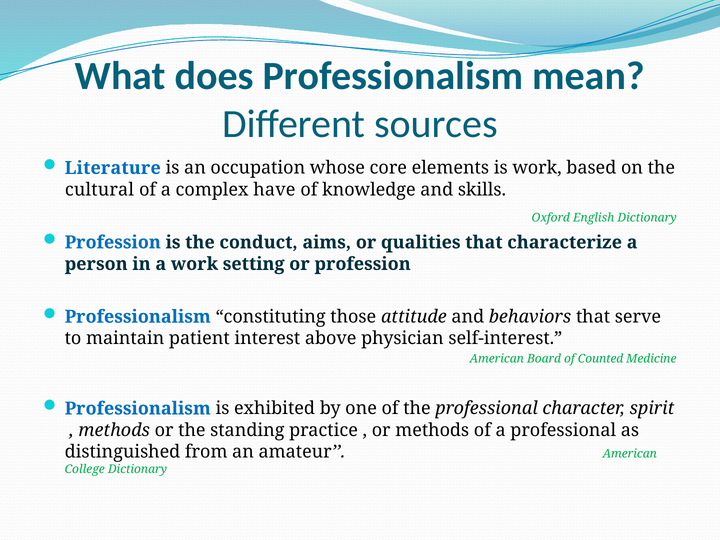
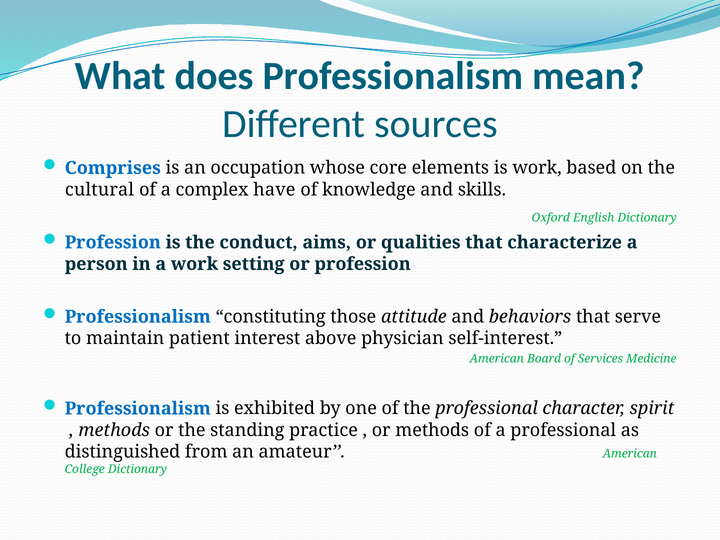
Literature: Literature -> Comprises
Counted: Counted -> Services
